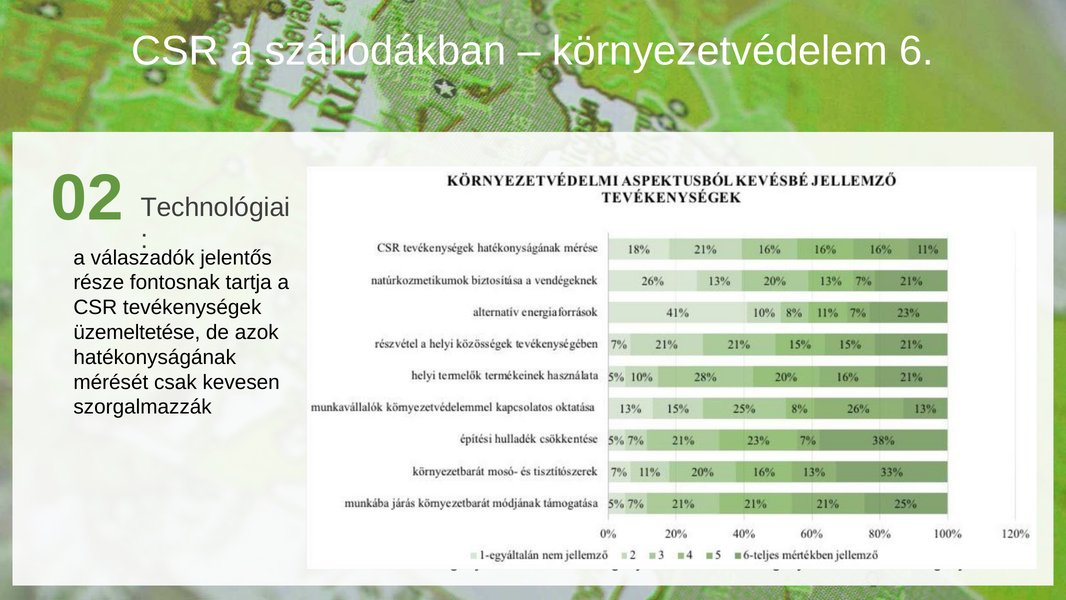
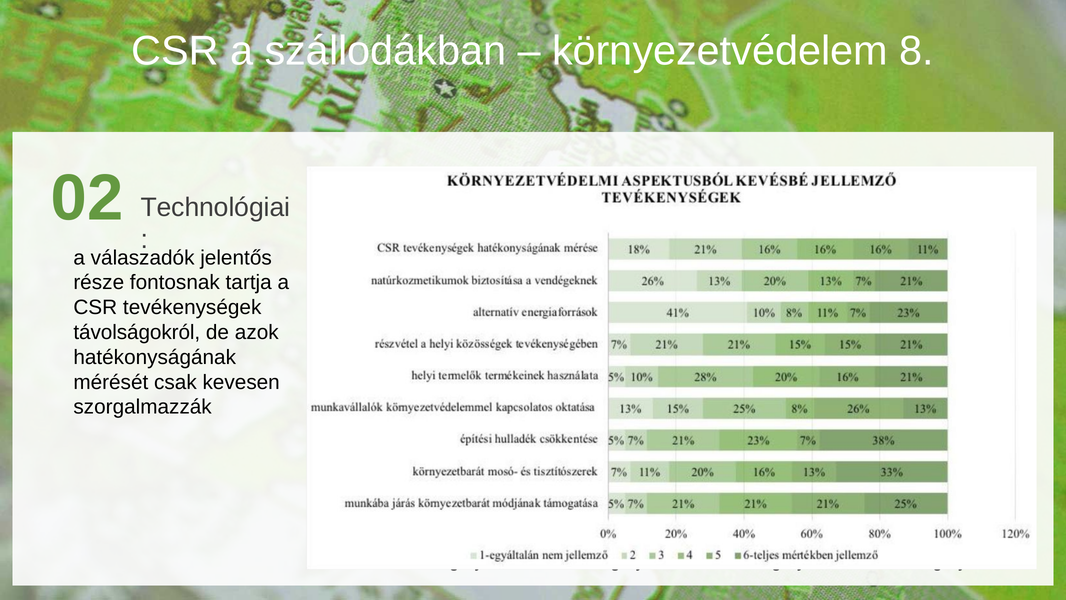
környezetvédelem 6: 6 -> 8
üzemeltetése: üzemeltetése -> távolságokról
